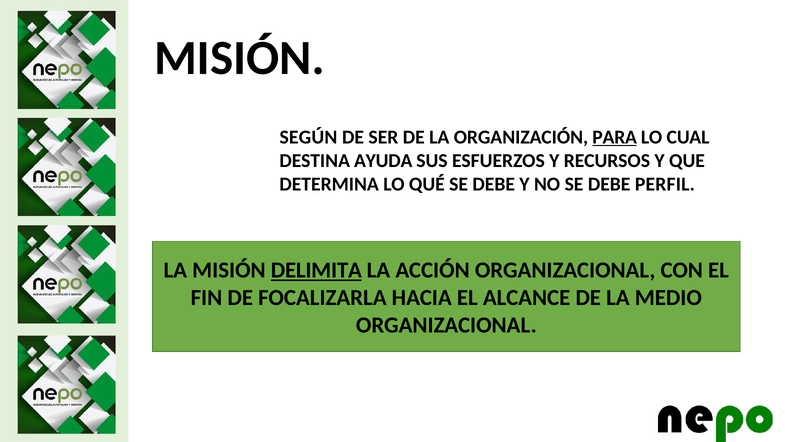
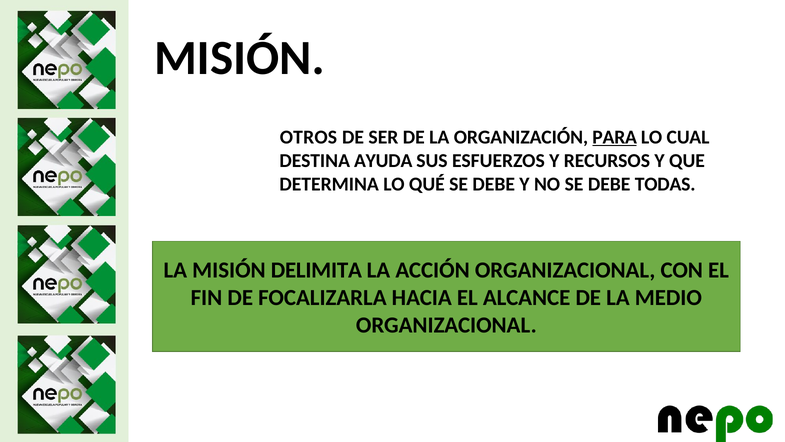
SEGÚN: SEGÚN -> OTROS
PERFIL: PERFIL -> TODAS
DELIMITA underline: present -> none
